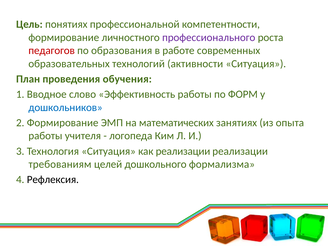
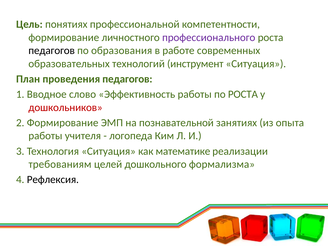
педагогов at (52, 51) colour: red -> black
активности: активности -> инструмент
проведения обучения: обучения -> педагогов
по ФОРМ: ФОРМ -> РОСТА
дошкольников colour: blue -> red
математических: математических -> познавательной
как реализации: реализации -> математике
